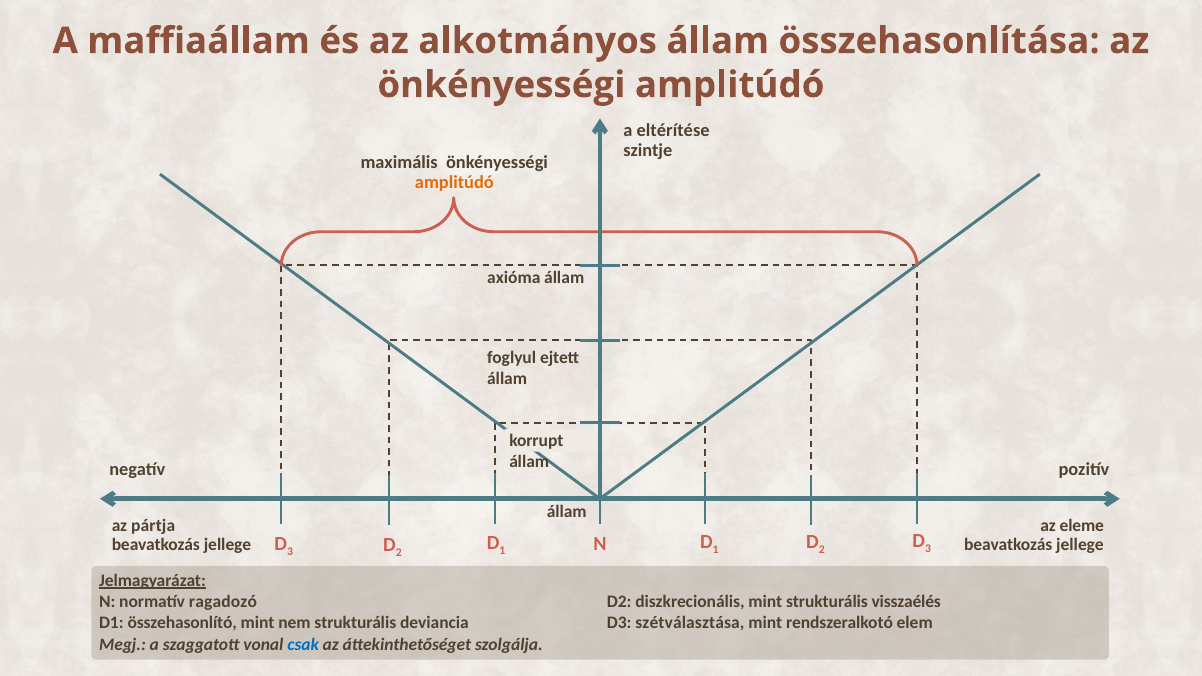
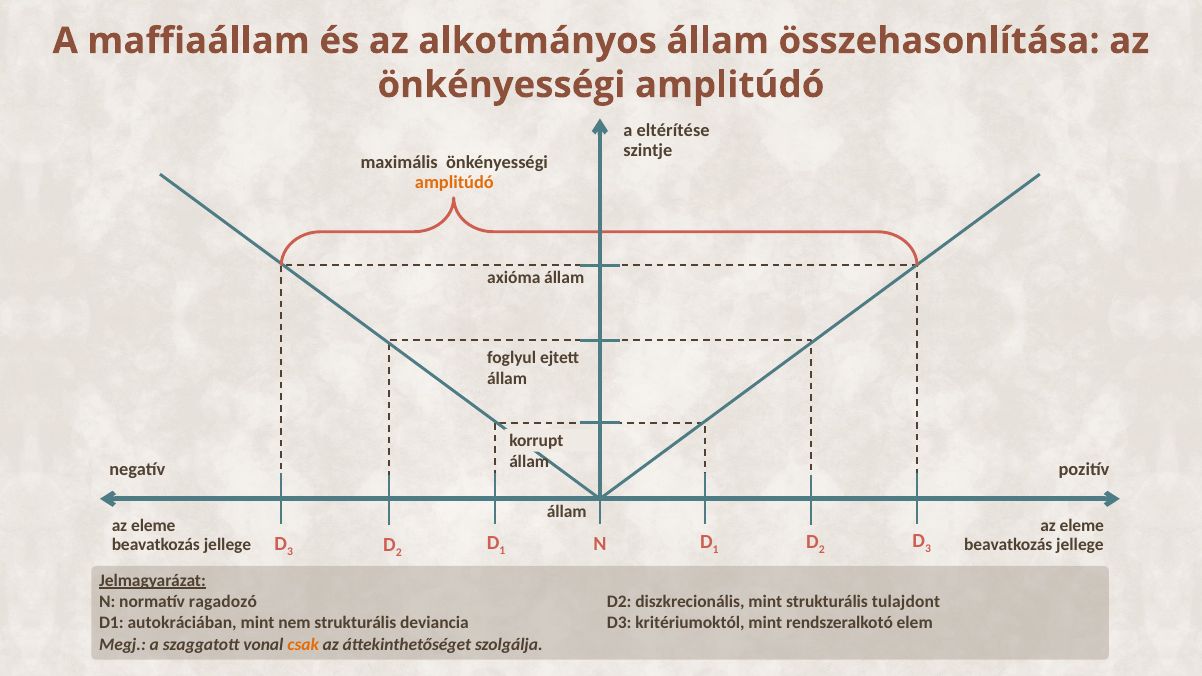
pártja at (153, 526): pártja -> eleme
visszaélés: visszaélés -> tulajdont
összehasonlító: összehasonlító -> autokráciában
szétválasztása: szétválasztása -> kritériumoktól
csak colour: blue -> orange
